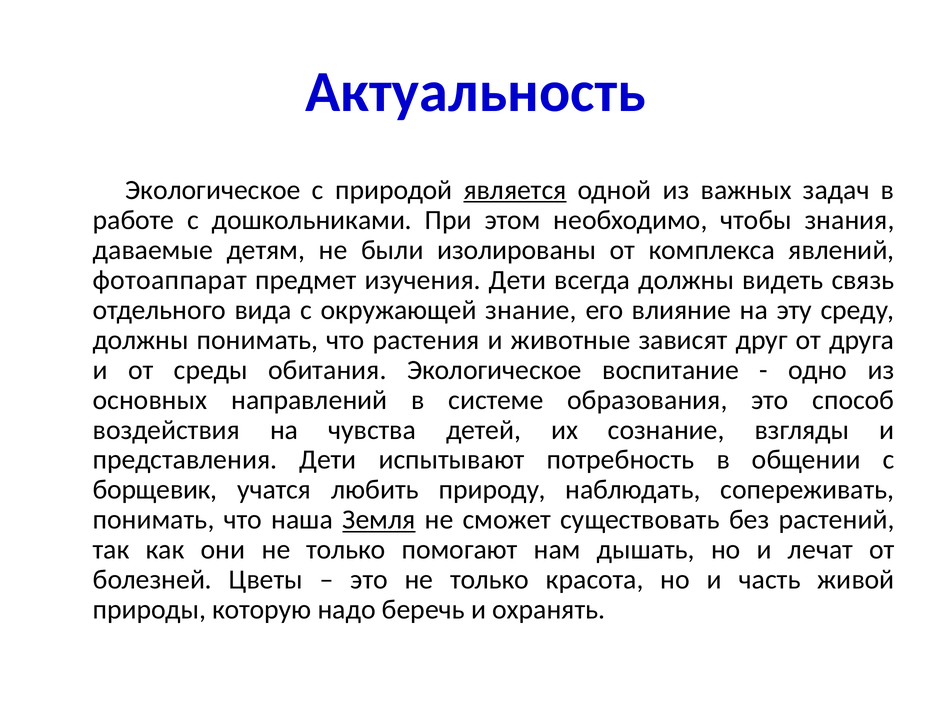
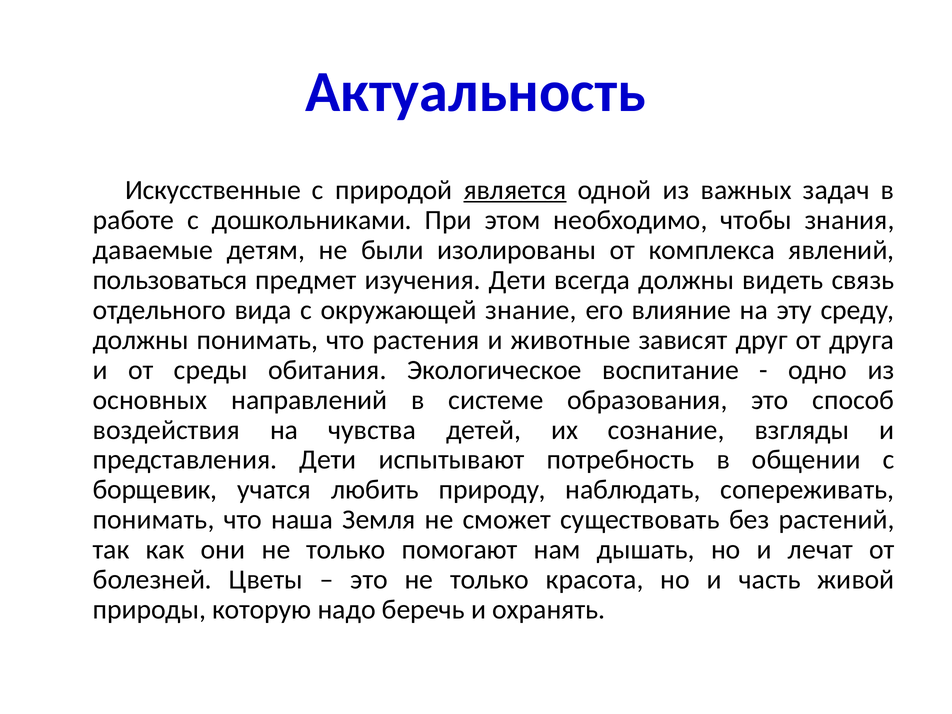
Экологическое at (213, 190): Экологическое -> Искусственные
фотоаппарат: фотоаппарат -> пользоваться
Земля underline: present -> none
